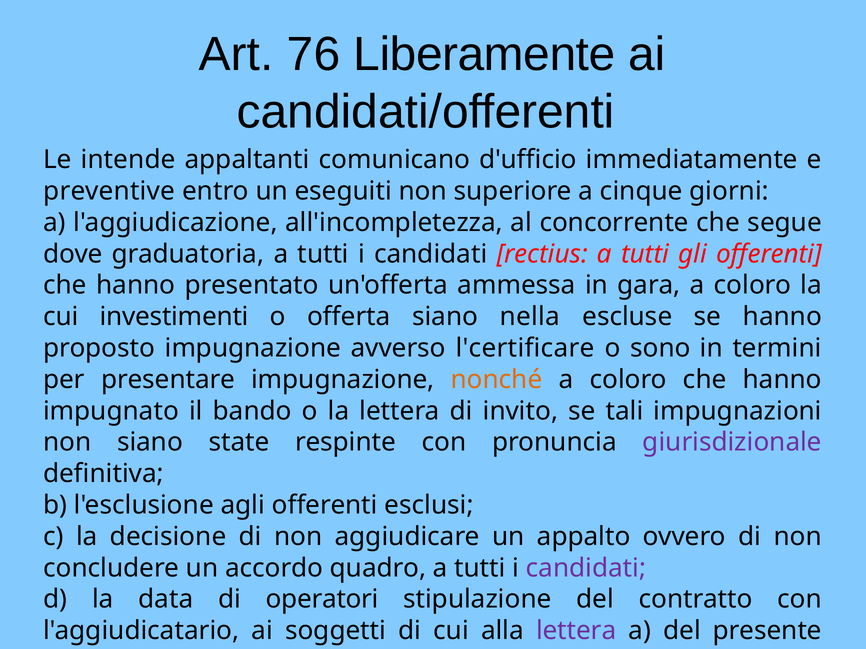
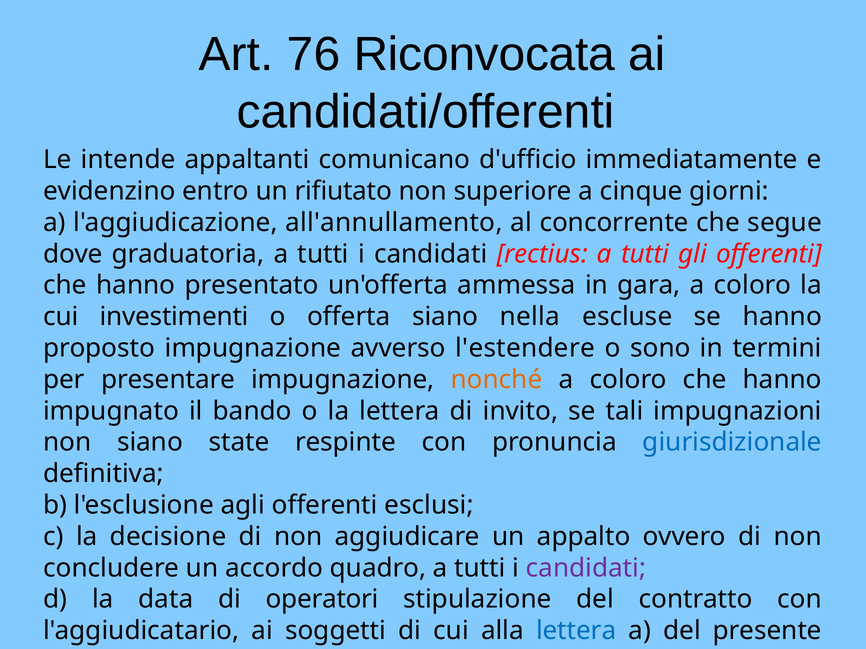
Liberamente: Liberamente -> Riconvocata
preventive: preventive -> evidenzino
eseguiti: eseguiti -> rifiutato
all'incompletezza: all'incompletezza -> all'annullamento
l'certificare: l'certificare -> l'estendere
giurisdizionale colour: purple -> blue
lettera at (576, 631) colour: purple -> blue
